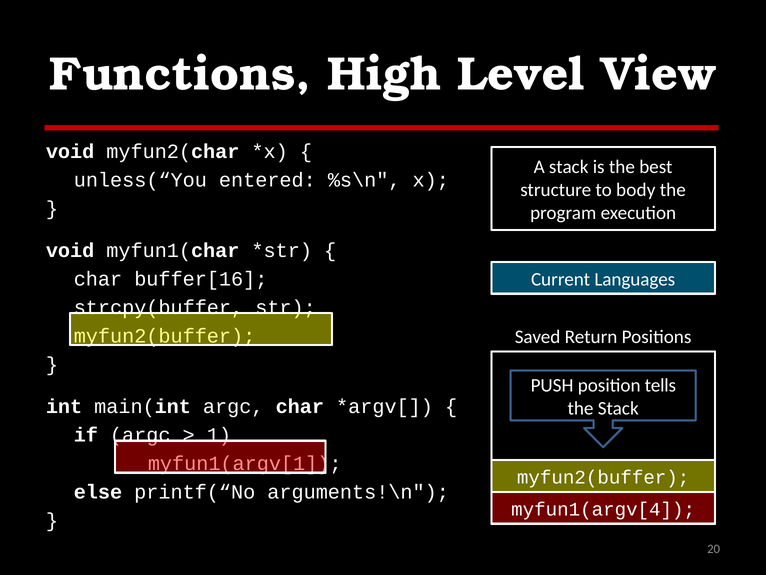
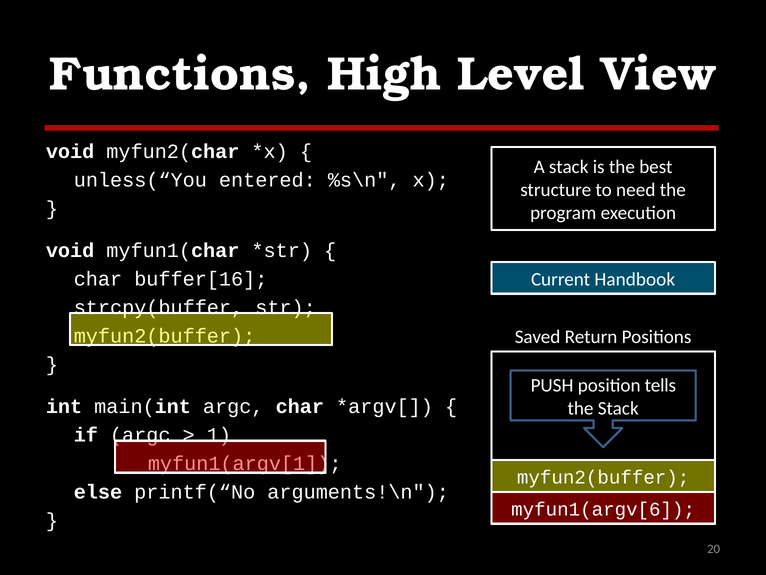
body: body -> need
Languages: Languages -> Handbook
myfun1(argv[4: myfun1(argv[4 -> myfun1(argv[6
